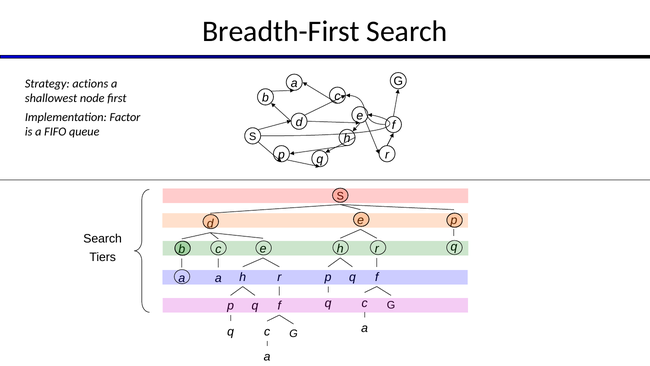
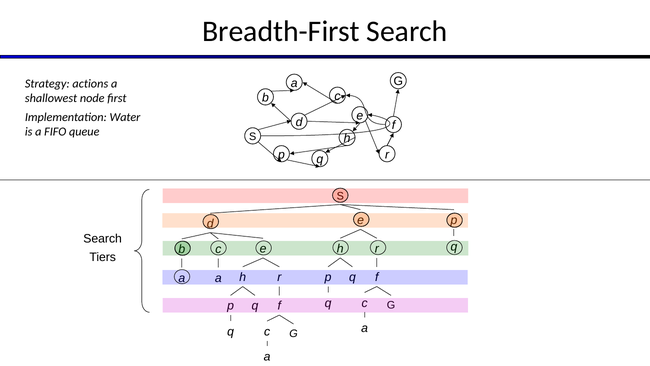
Factor: Factor -> Water
